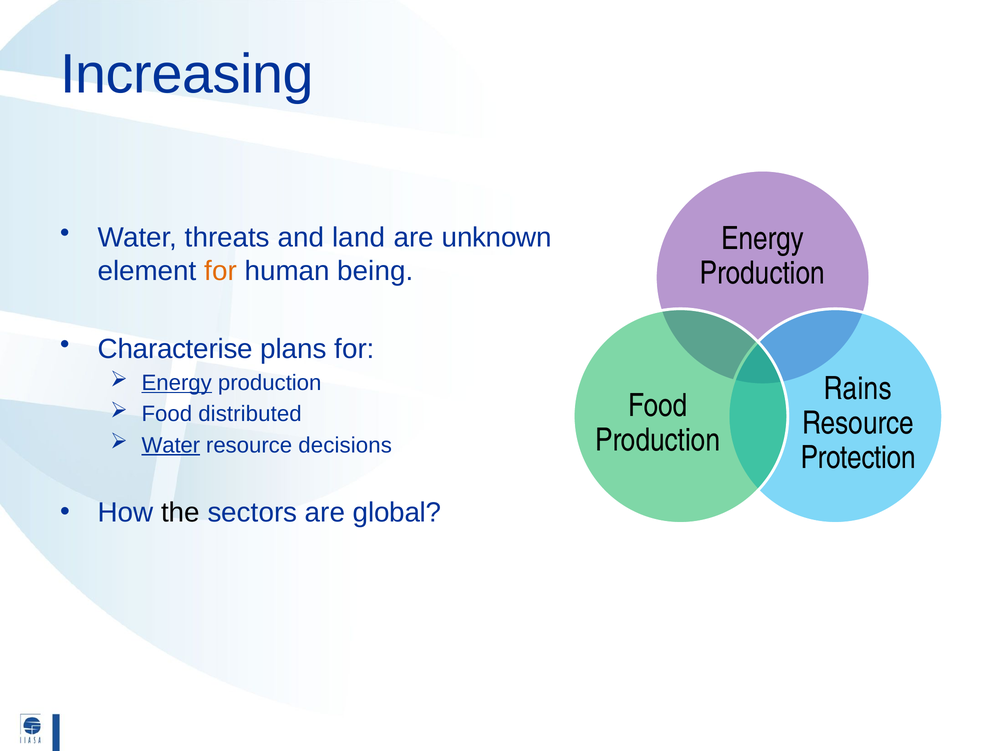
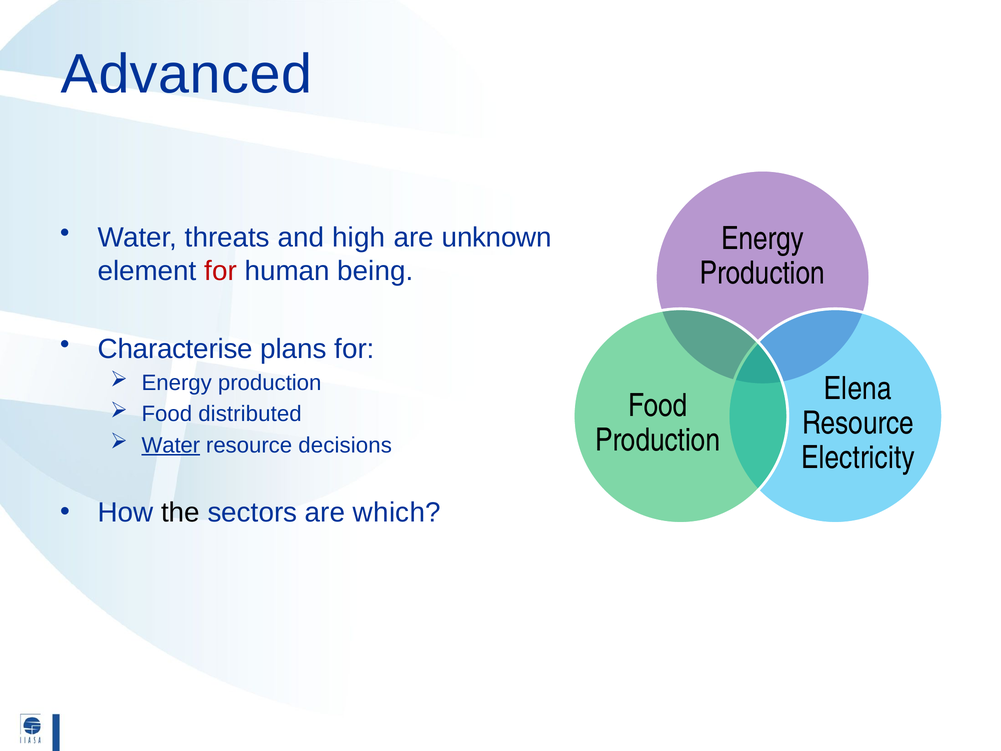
Increasing: Increasing -> Advanced
land: land -> high
for at (221, 271) colour: orange -> red
Energy at (177, 383) underline: present -> none
Rains: Rains -> Elena
Protection: Protection -> Electricity
global: global -> which
